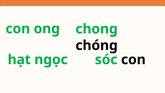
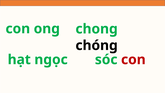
con at (133, 60) colour: black -> red
